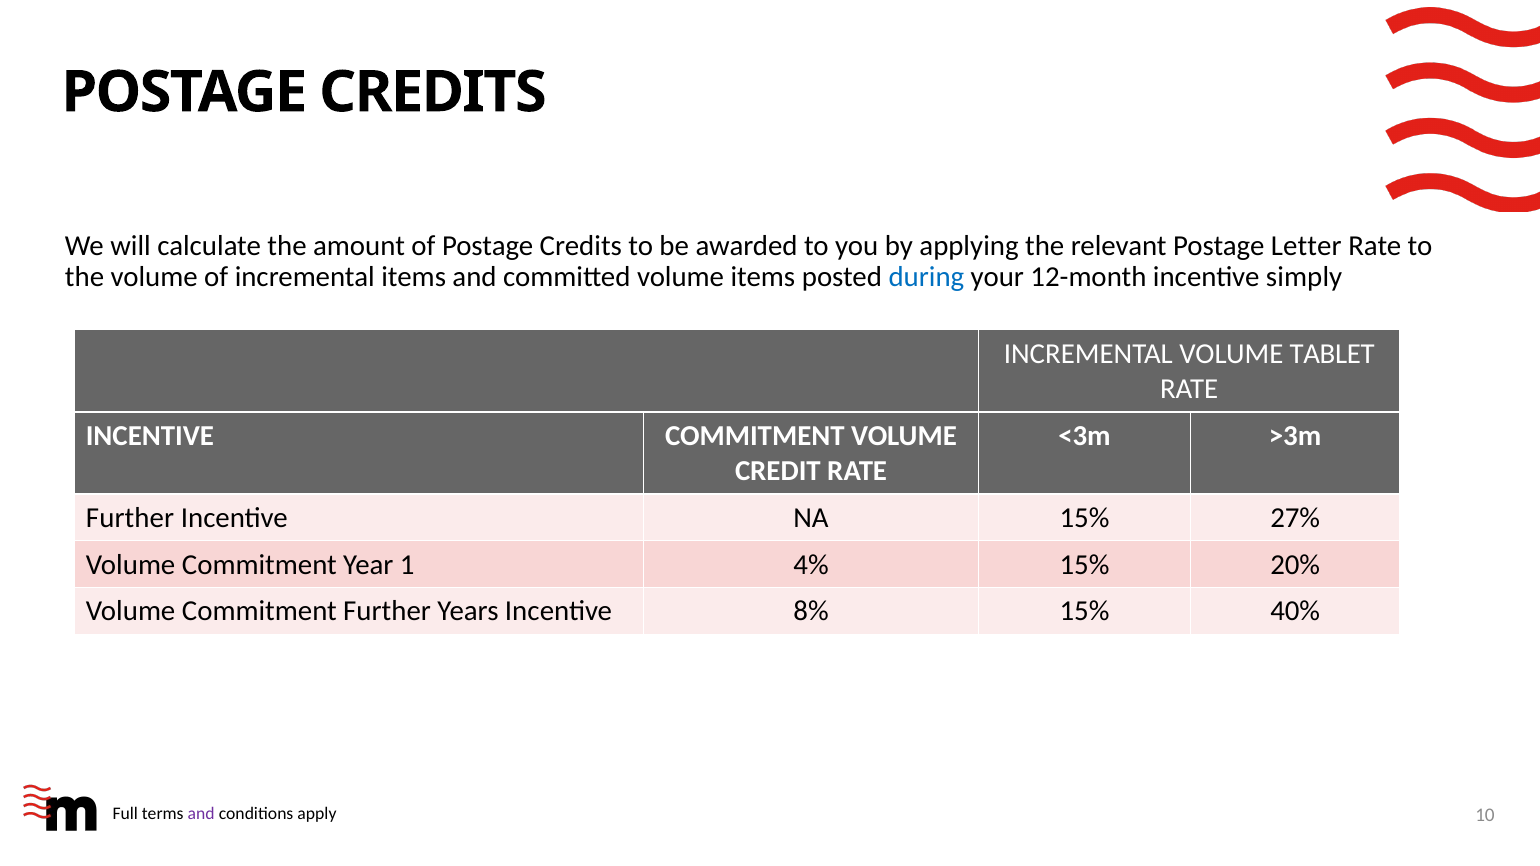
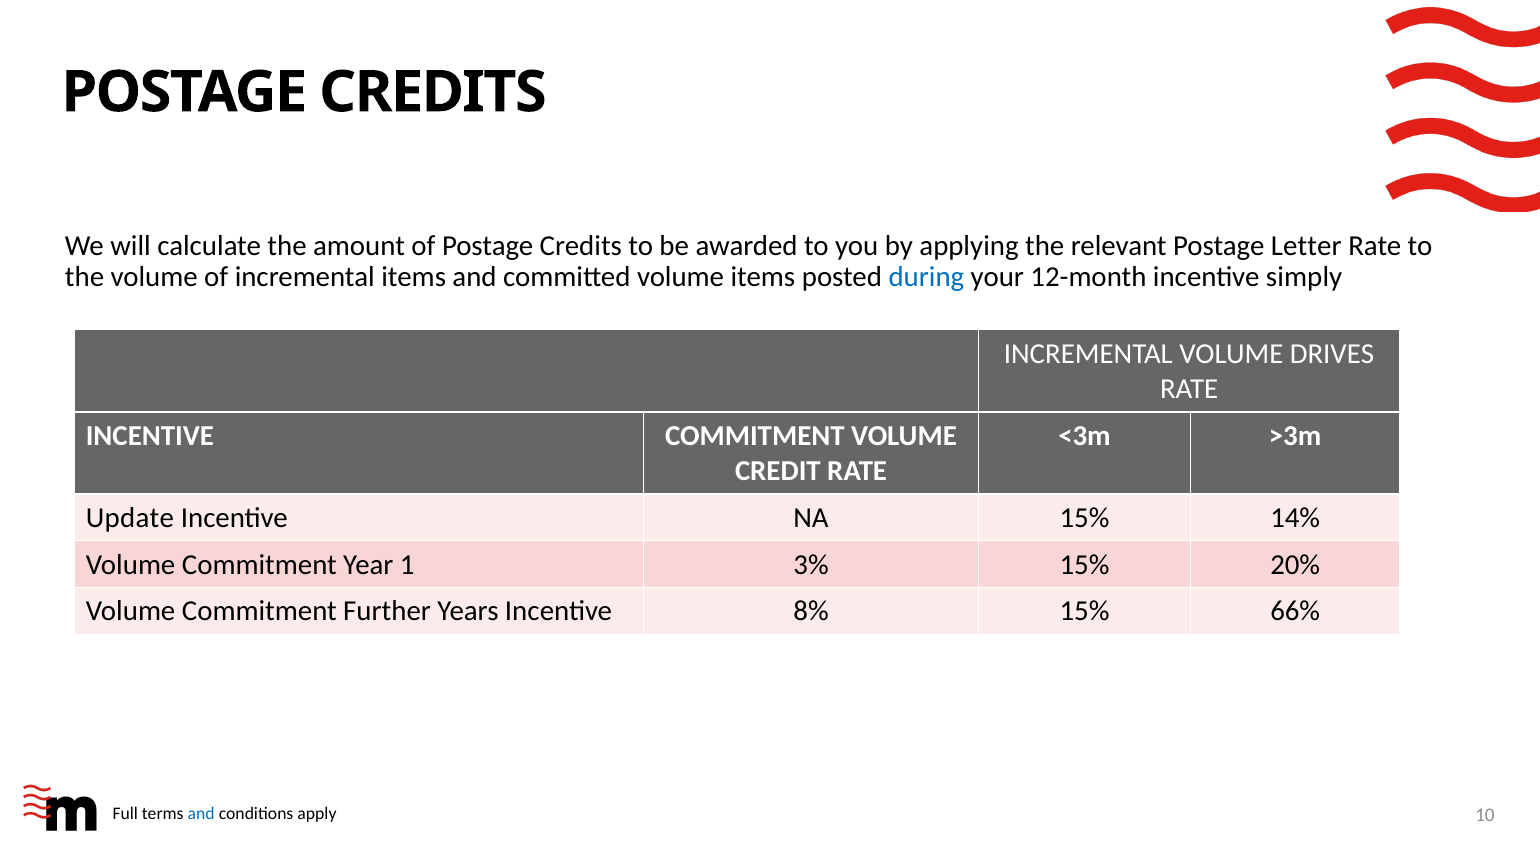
TABLET: TABLET -> DRIVES
Further at (130, 518): Further -> Update
27%: 27% -> 14%
4%: 4% -> 3%
40%: 40% -> 66%
and at (201, 814) colour: purple -> blue
